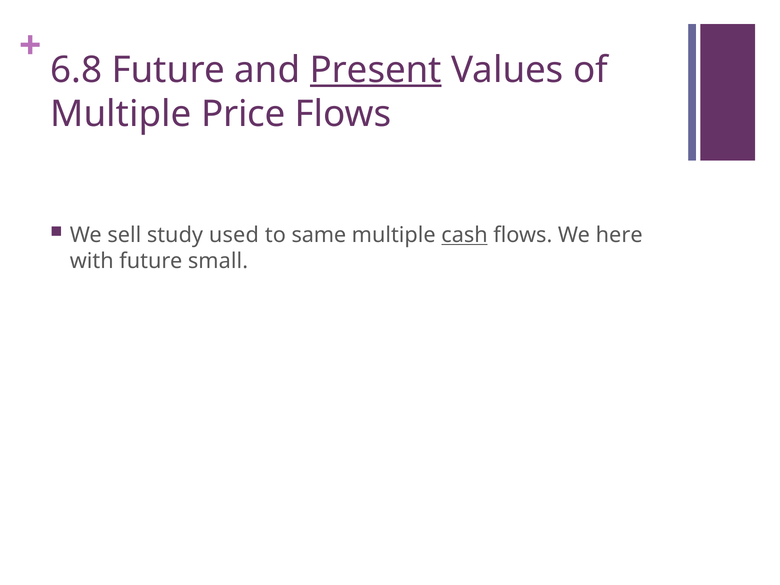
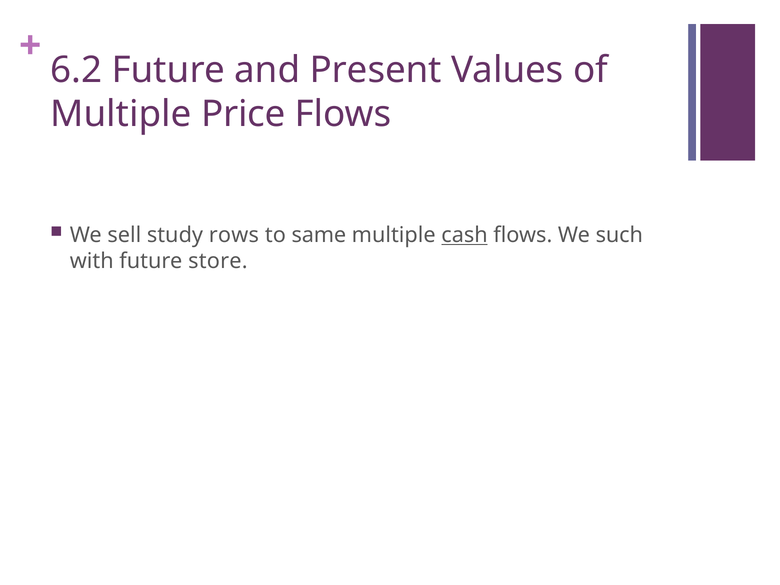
6.8: 6.8 -> 6.2
Present underline: present -> none
used: used -> rows
here: here -> such
small: small -> store
